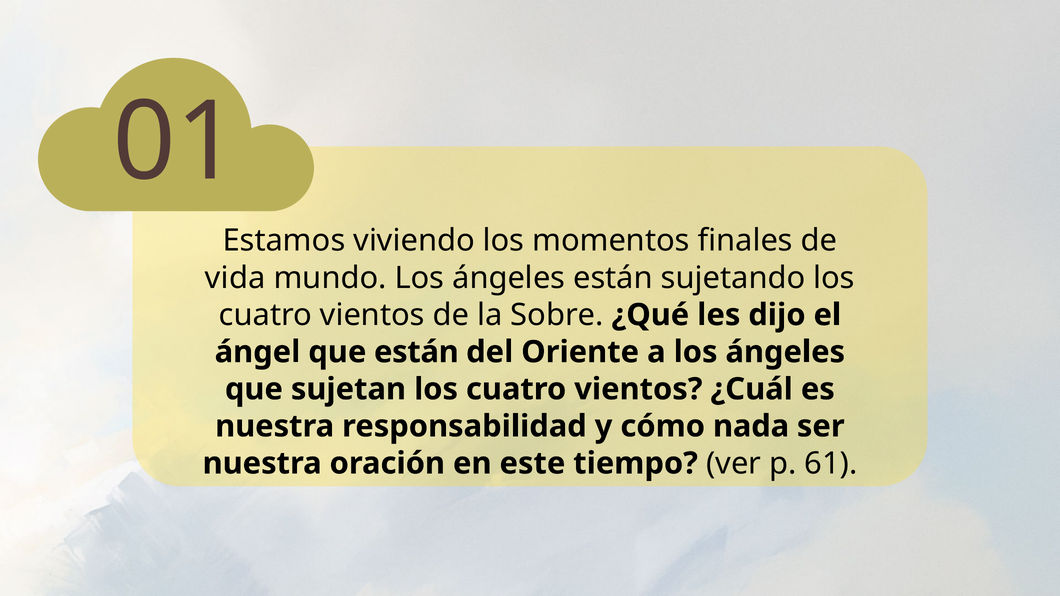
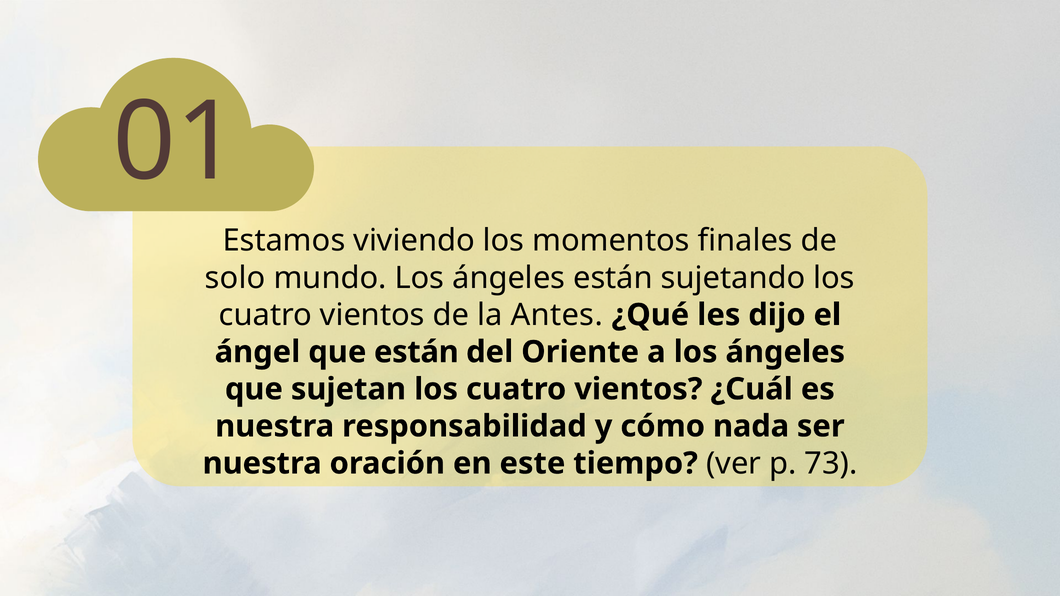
vida: vida -> solo
Sobre: Sobre -> Antes
61: 61 -> 73
